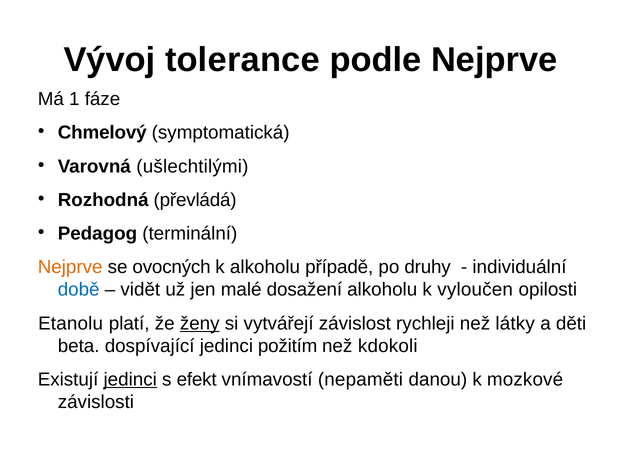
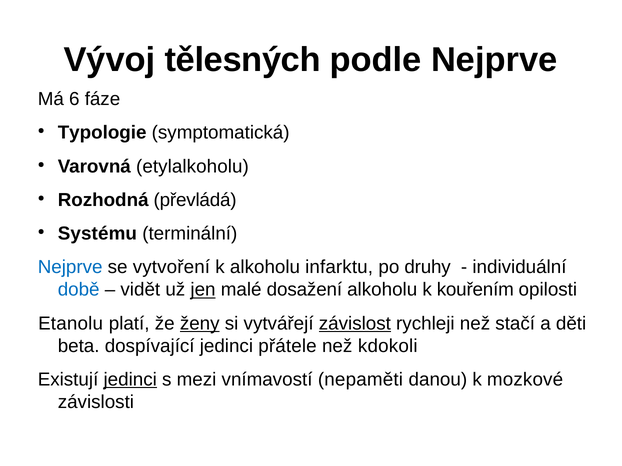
tolerance: tolerance -> tělesných
1: 1 -> 6
Chmelový: Chmelový -> Typologie
ušlechtilými: ušlechtilými -> etylalkoholu
Pedagog: Pedagog -> Systému
Nejprve at (70, 267) colour: orange -> blue
ovocných: ovocných -> vytvoření
případě: případě -> infarktu
jen underline: none -> present
vyloučen: vyloučen -> kouřením
závislost underline: none -> present
látky: látky -> stačí
požitím: požitím -> přátele
efekt: efekt -> mezi
